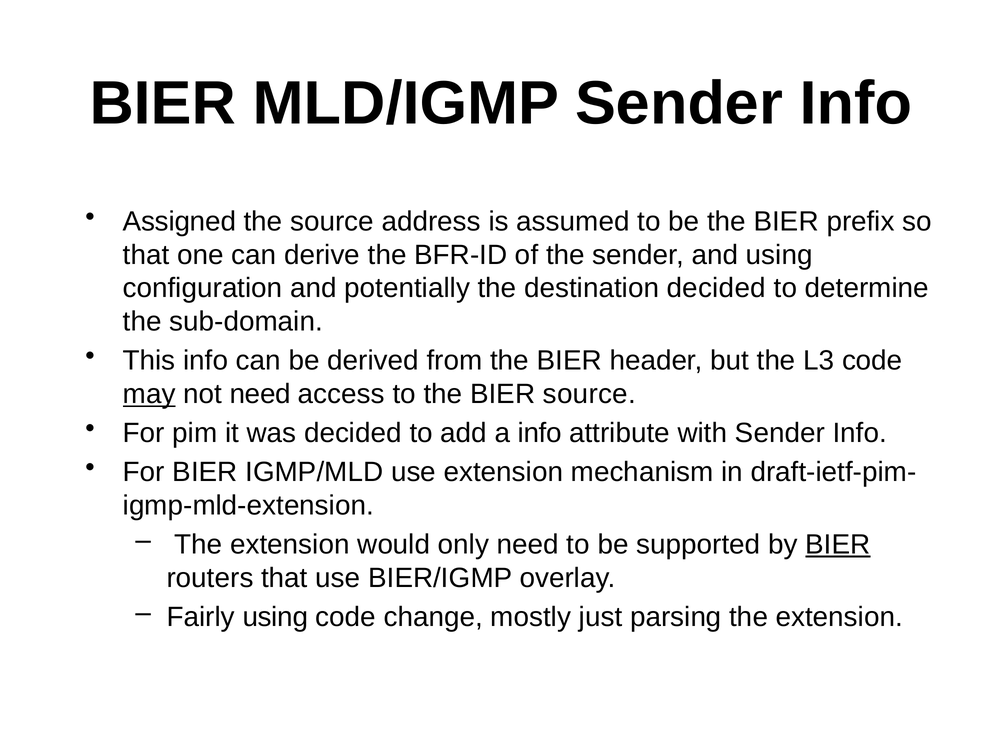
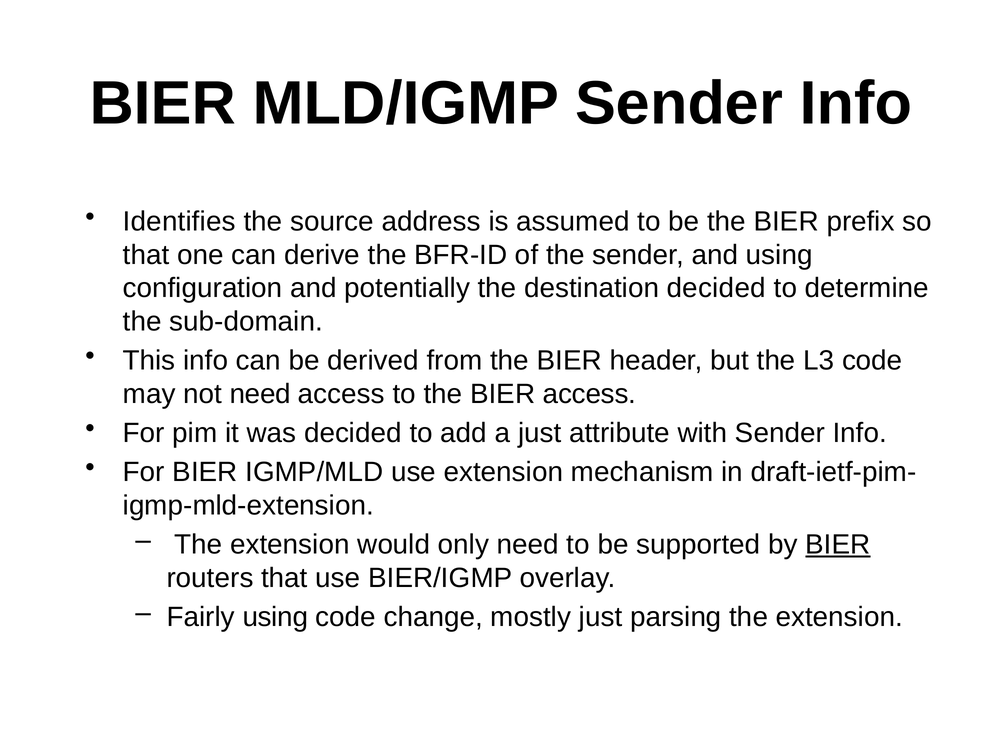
Assigned: Assigned -> Identifies
may underline: present -> none
BIER source: source -> access
a info: info -> just
